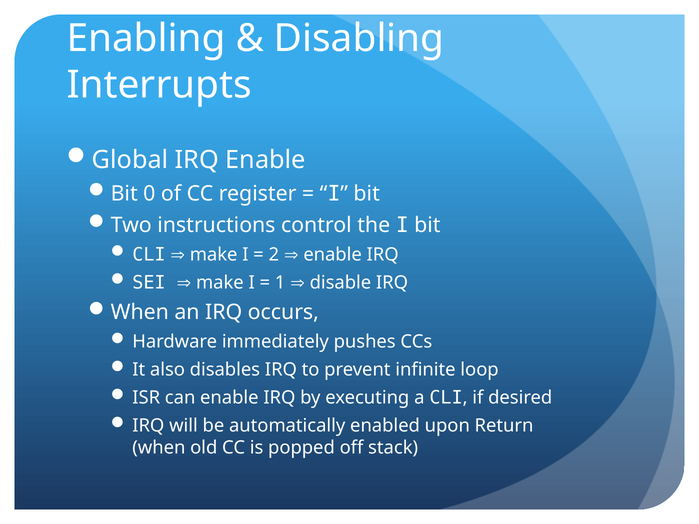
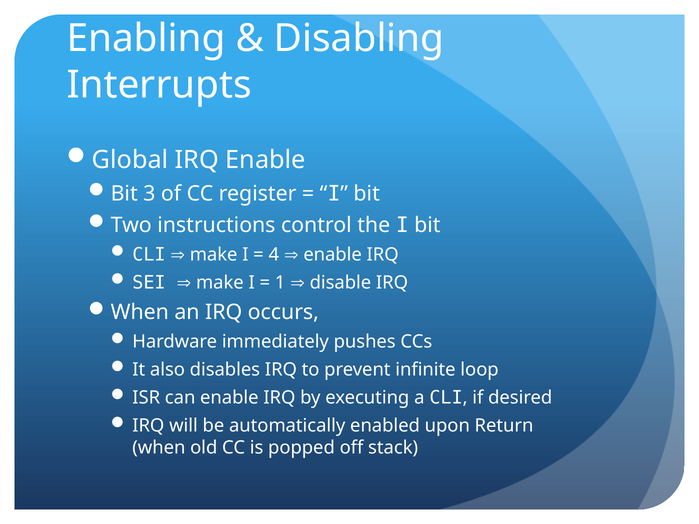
0: 0 -> 3
2: 2 -> 4
